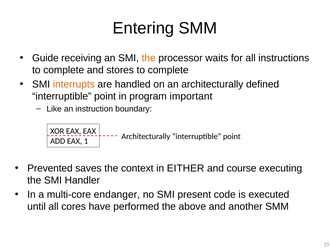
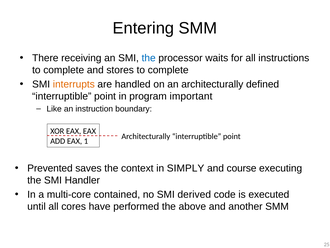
Guide: Guide -> There
the at (149, 58) colour: orange -> blue
EITHER: EITHER -> SIMPLY
endanger: endanger -> contained
present: present -> derived
